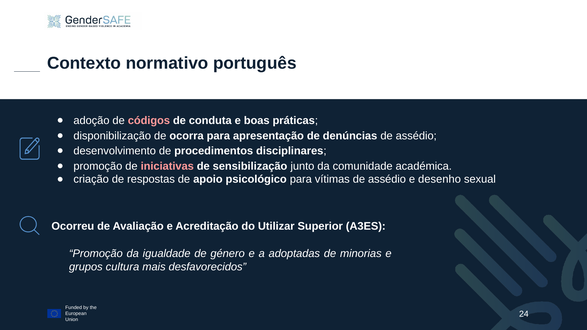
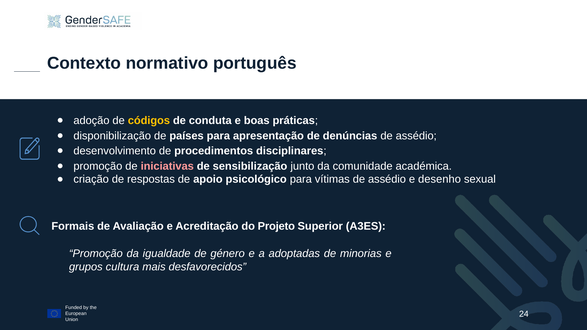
códigos colour: pink -> yellow
ocorra: ocorra -> países
Ocorreu: Ocorreu -> Formais
Utilizar: Utilizar -> Projeto
